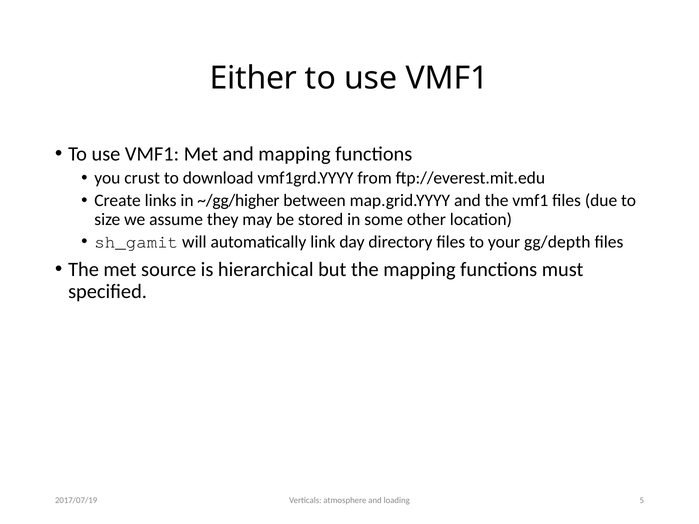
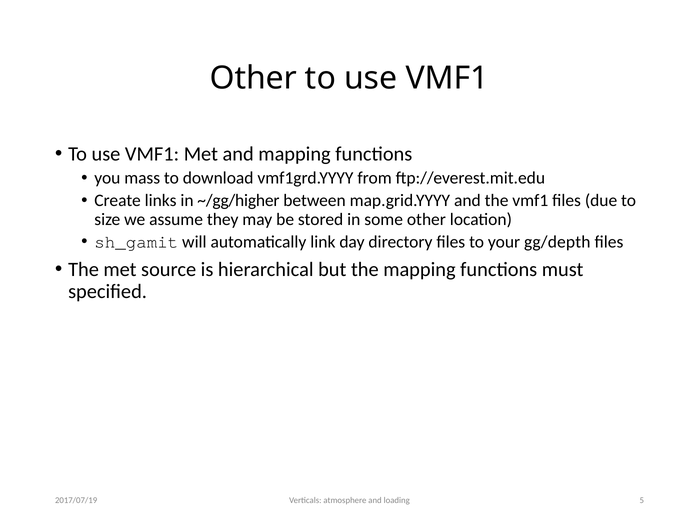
Either at (253, 78): Either -> Other
crust: crust -> mass
